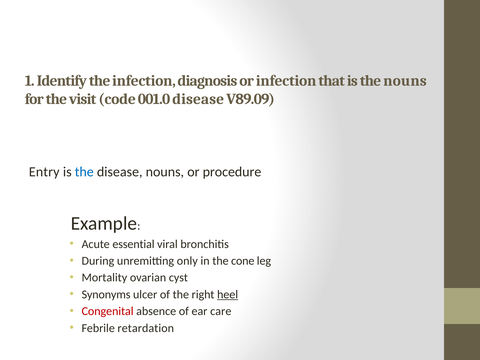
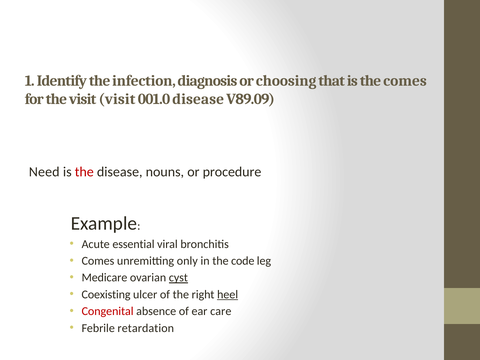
or infection: infection -> choosing
the nouns: nouns -> comes
visit code: code -> visit
Entry: Entry -> Need
the at (84, 172) colour: blue -> red
During at (98, 261): During -> Comes
cone: cone -> code
Mortality: Mortality -> Medicare
cyst underline: none -> present
Synonyms: Synonyms -> Coexisting
